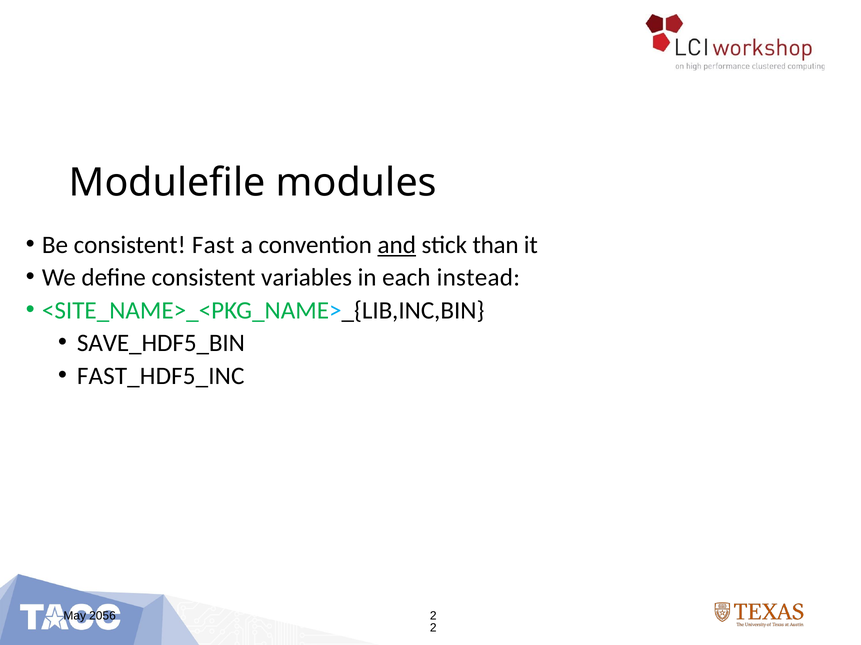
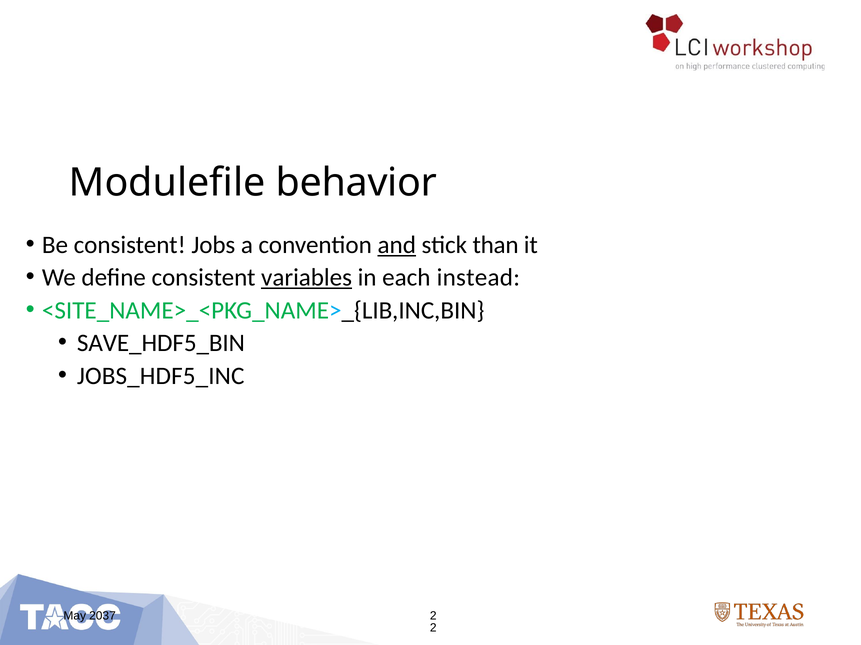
modules: modules -> behavior
Fast: Fast -> Jobs
variables underline: none -> present
FAST_HDF5_INC: FAST_HDF5_INC -> JOBS_HDF5_INC
2056: 2056 -> 2037
